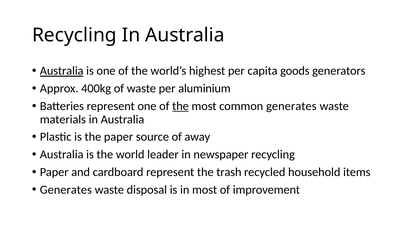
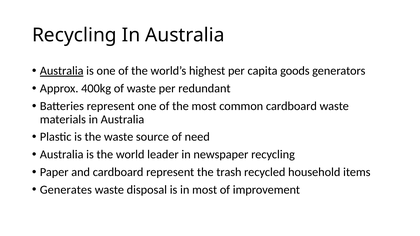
aluminium: aluminium -> redundant
the at (180, 106) underline: present -> none
common generates: generates -> cardboard
the paper: paper -> waste
away: away -> need
